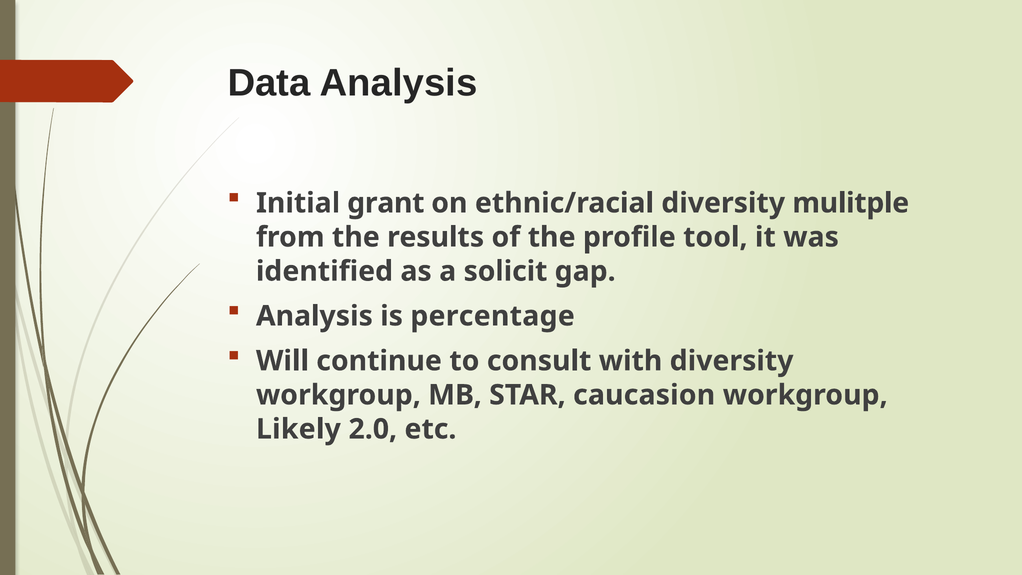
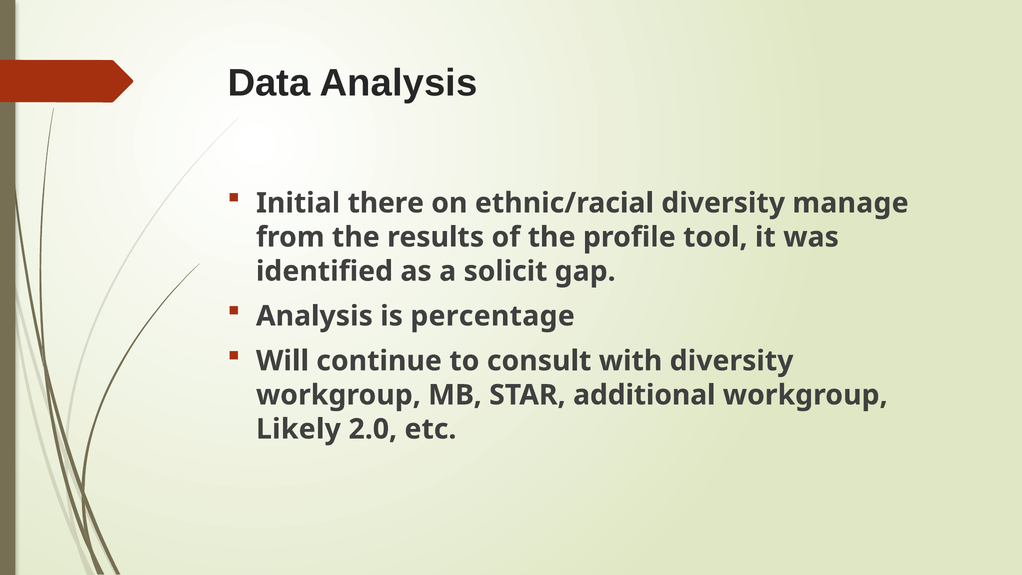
grant: grant -> there
mulitple: mulitple -> manage
caucasion: caucasion -> additional
